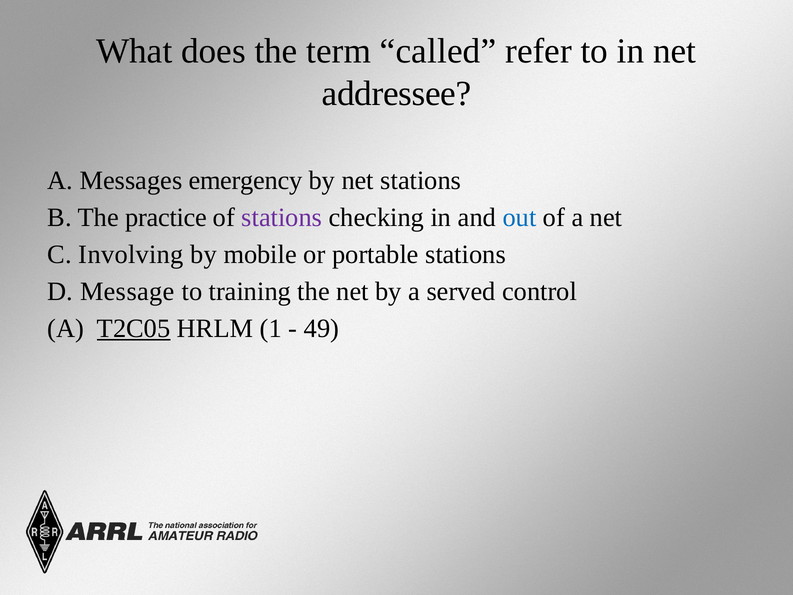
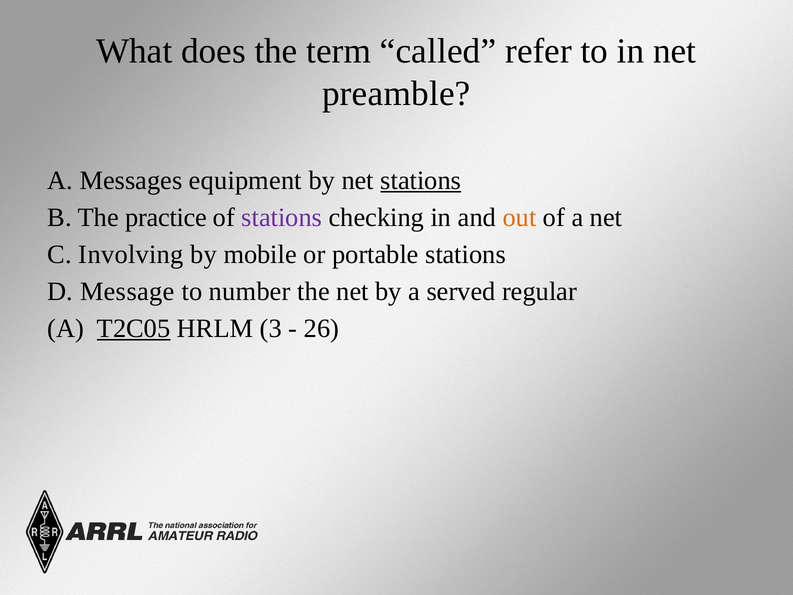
addressee: addressee -> preamble
emergency: emergency -> equipment
stations at (421, 180) underline: none -> present
out colour: blue -> orange
training: training -> number
control: control -> regular
1: 1 -> 3
49: 49 -> 26
